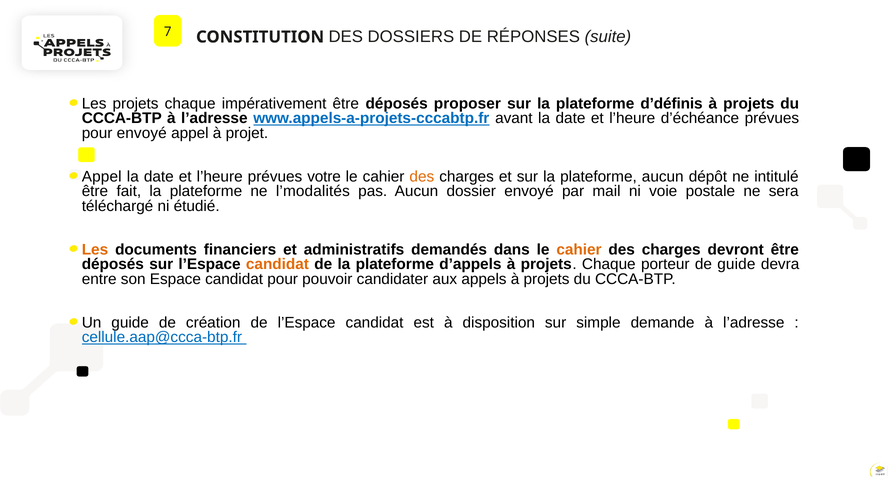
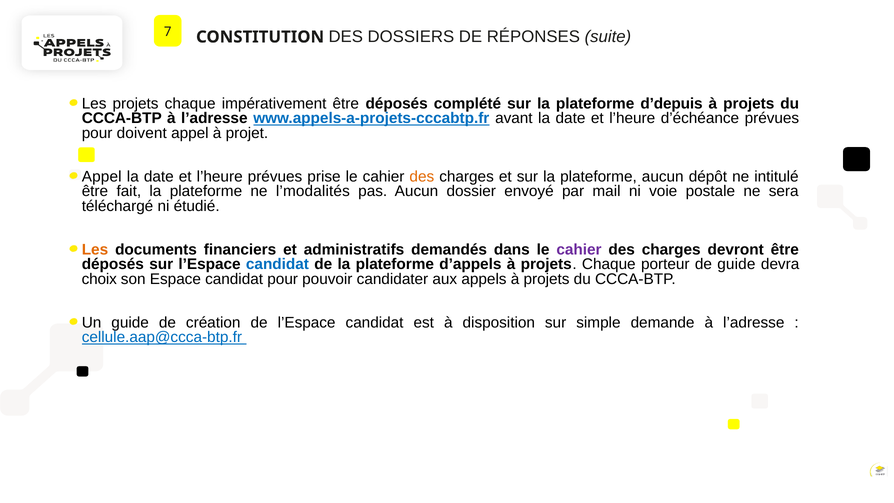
proposer: proposer -> complété
d’définis: d’définis -> d’depuis
pour envoyé: envoyé -> doivent
votre: votre -> prise
cahier at (579, 249) colour: orange -> purple
candidat at (277, 264) colour: orange -> blue
entre: entre -> choix
